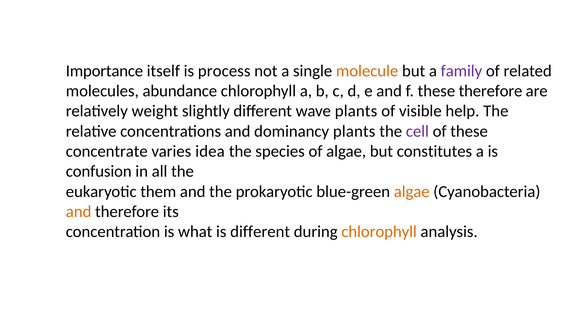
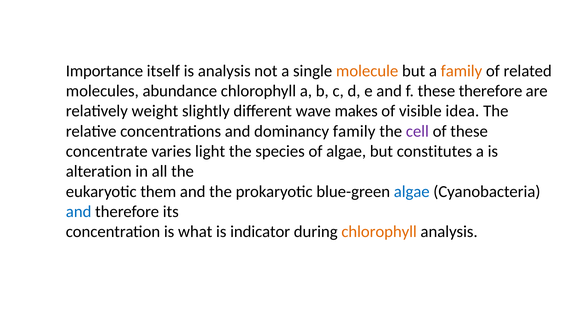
is process: process -> analysis
family at (461, 71) colour: purple -> orange
wave plants: plants -> makes
help: help -> idea
dominancy plants: plants -> family
idea: idea -> light
confusion: confusion -> alteration
algae at (412, 191) colour: orange -> blue
and at (79, 212) colour: orange -> blue
is different: different -> indicator
